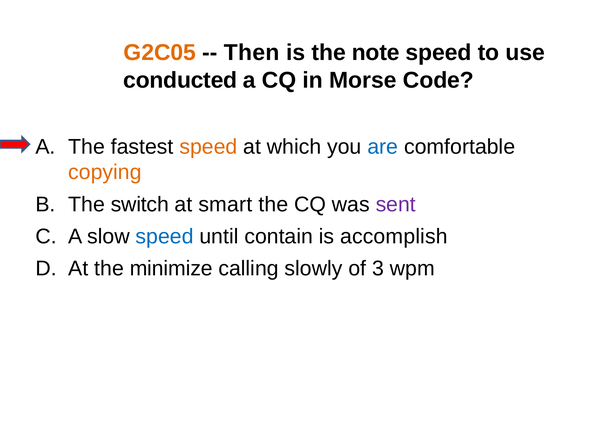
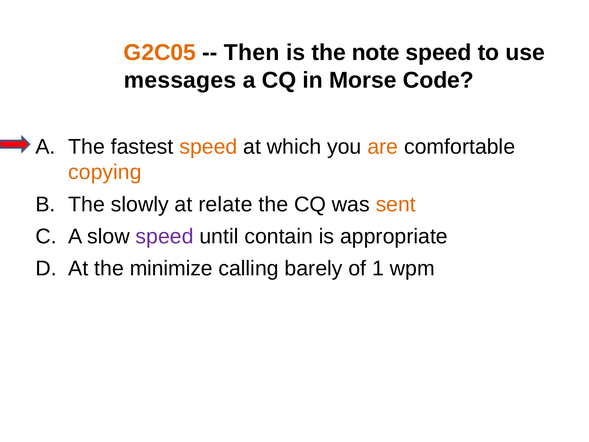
conducted: conducted -> messages
are colour: blue -> orange
switch: switch -> slowly
smart: smart -> relate
sent colour: purple -> orange
speed at (165, 236) colour: blue -> purple
accomplish: accomplish -> appropriate
slowly: slowly -> barely
3: 3 -> 1
